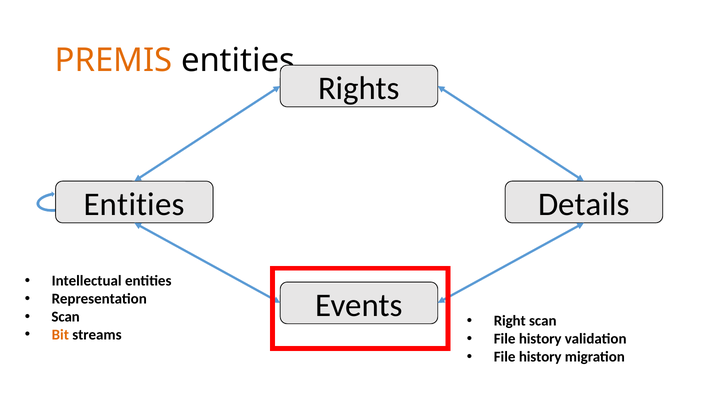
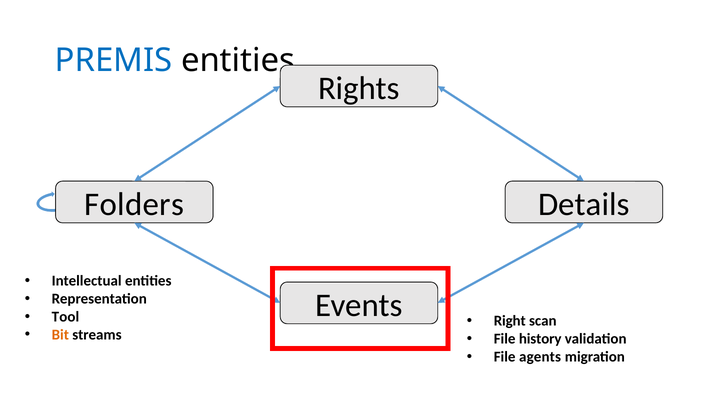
PREMIS colour: orange -> blue
Entities at (134, 204): Entities -> Folders
Scan at (66, 317): Scan -> Tool
history at (540, 357): history -> agents
